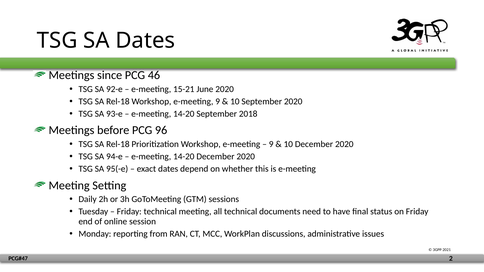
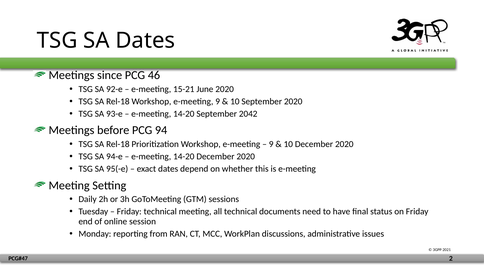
2018: 2018 -> 2042
96: 96 -> 94
